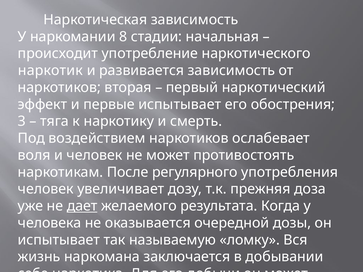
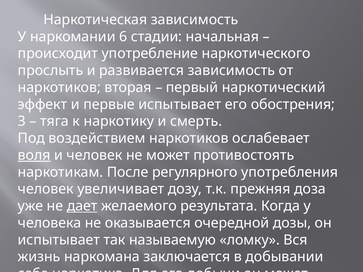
8: 8 -> 6
наркотик: наркотик -> прослыть
воля underline: none -> present
